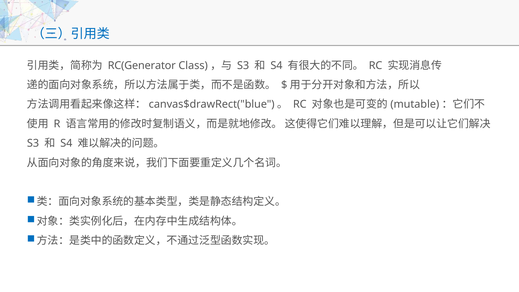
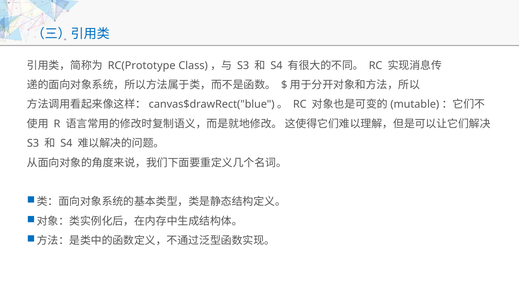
RC(Generator: RC(Generator -> RC(Prototype
